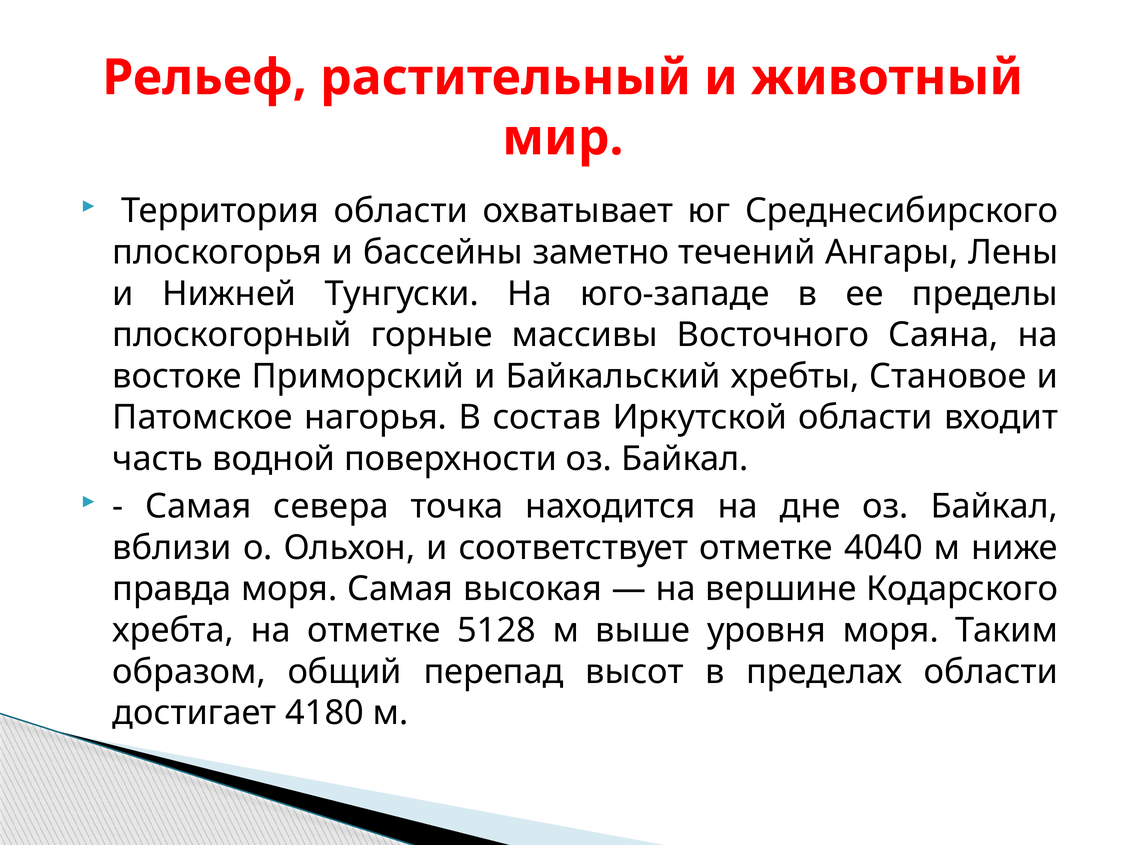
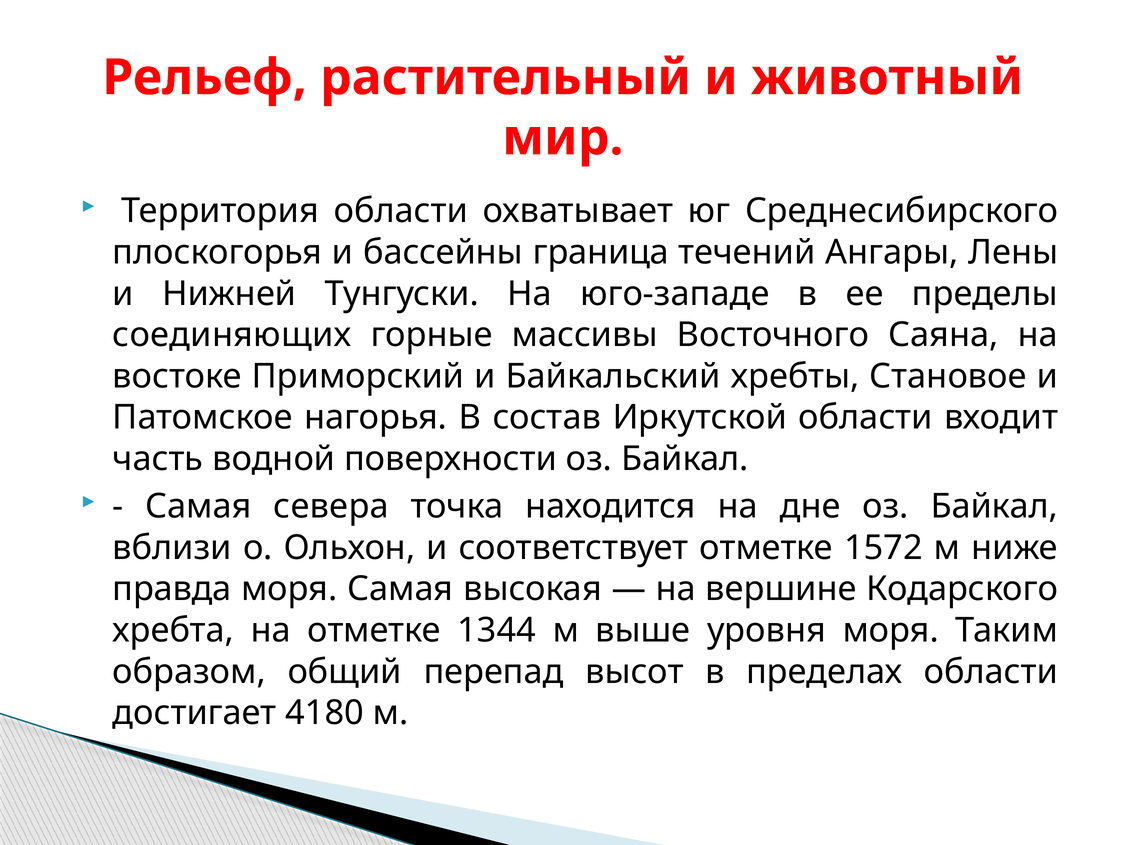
заметно: заметно -> граница
плоскогорный: плоскогорный -> соединяющих
4040: 4040 -> 1572
5128: 5128 -> 1344
